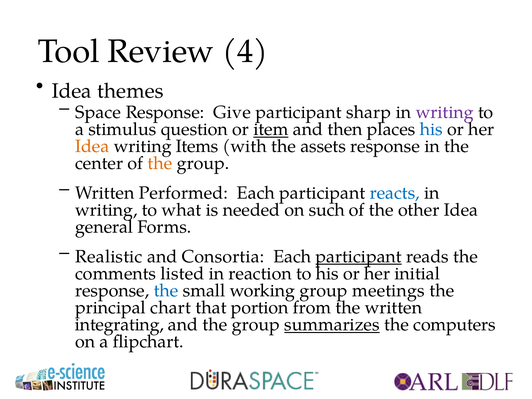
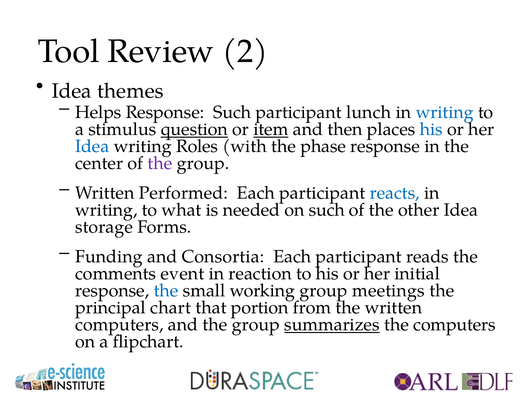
4: 4 -> 2
Space: Space -> Helps
Response Give: Give -> Such
sharp: sharp -> lunch
writing at (445, 112) colour: purple -> blue
question underline: none -> present
Idea at (92, 146) colour: orange -> blue
Items: Items -> Roles
assets: assets -> phase
the at (160, 163) colour: orange -> purple
general: general -> storage
Realistic: Realistic -> Funding
participant at (359, 257) underline: present -> none
listed: listed -> event
integrating at (119, 325): integrating -> computers
